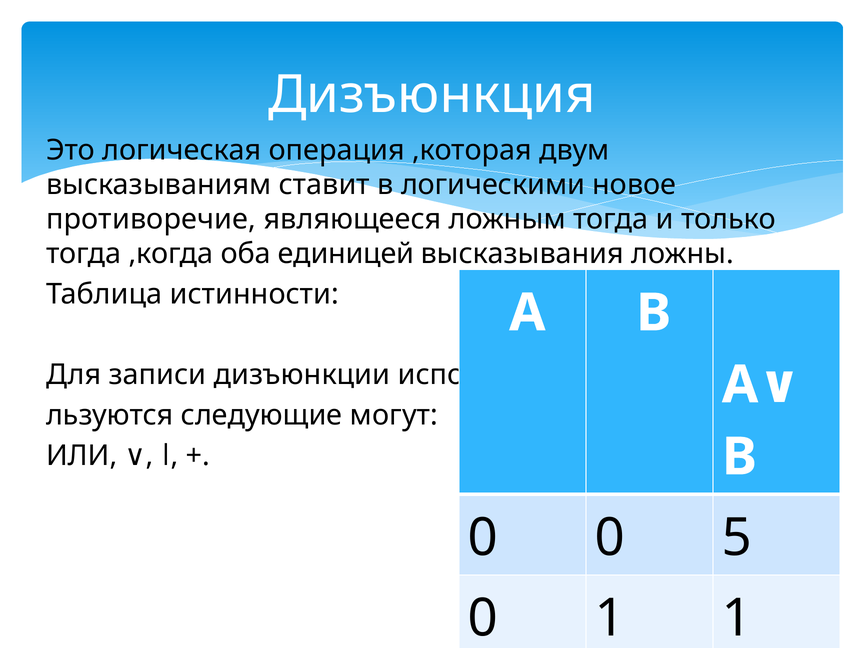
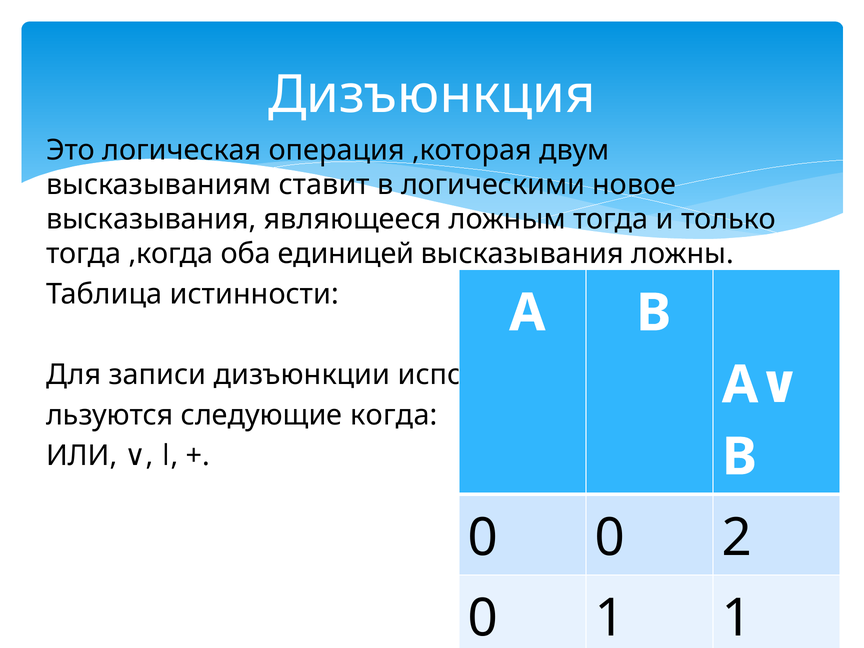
противоречие at (151, 219): противоречие -> высказывания
могут: могут -> когда
5: 5 -> 2
